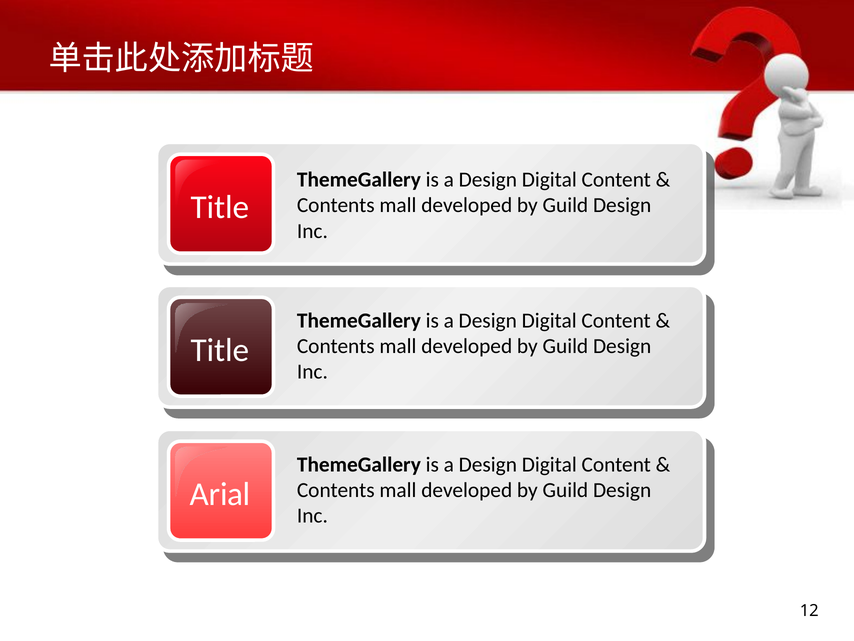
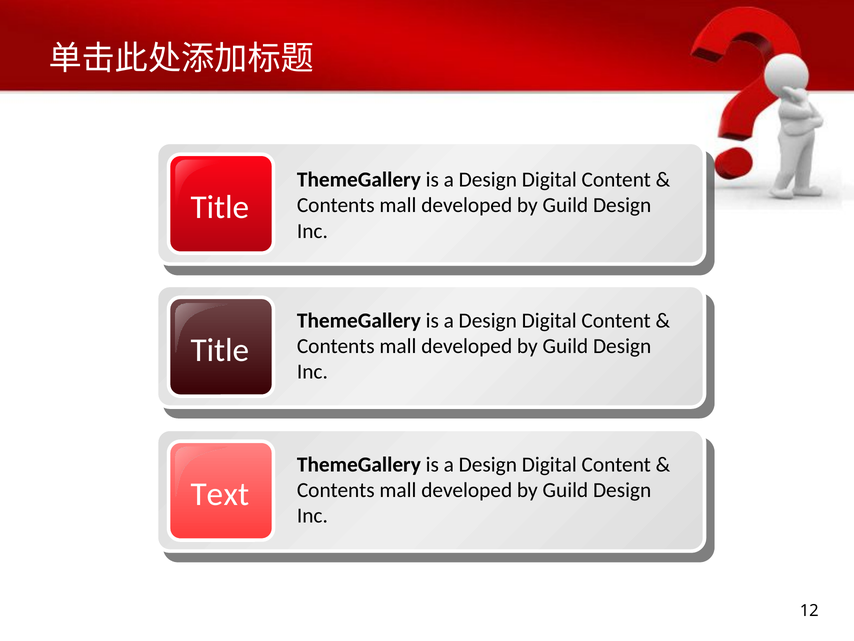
Arial: Arial -> Text
